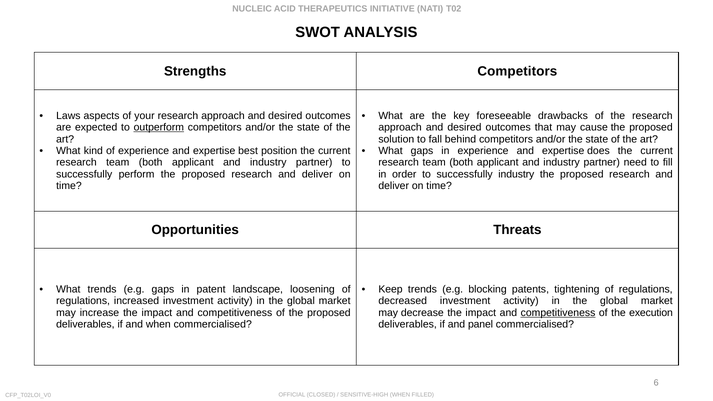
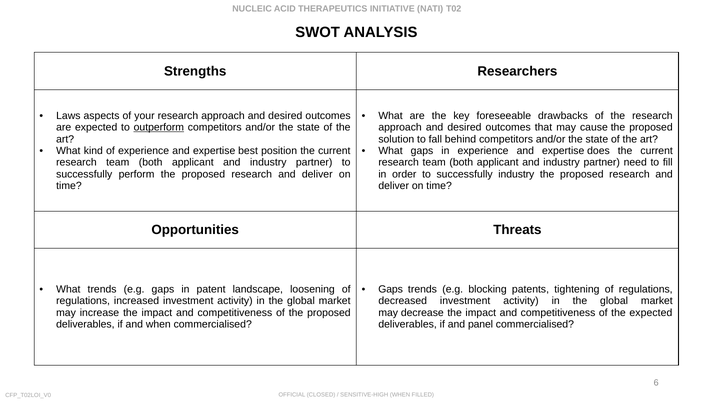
Strengths Competitors: Competitors -> Researchers
Keep at (391, 289): Keep -> Gaps
competitiveness at (558, 313) underline: present -> none
the execution: execution -> expected
